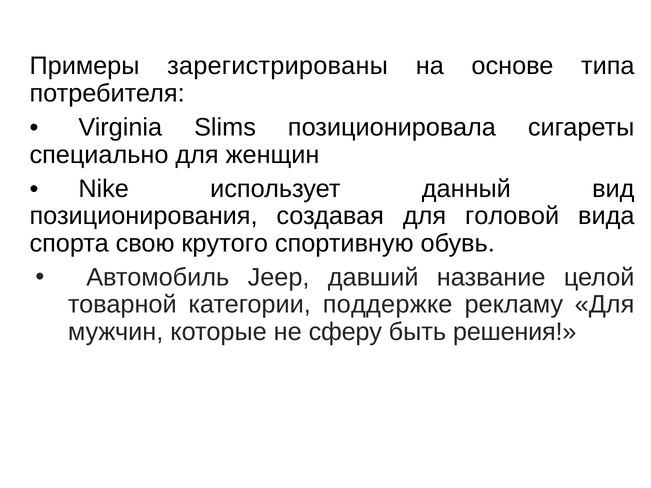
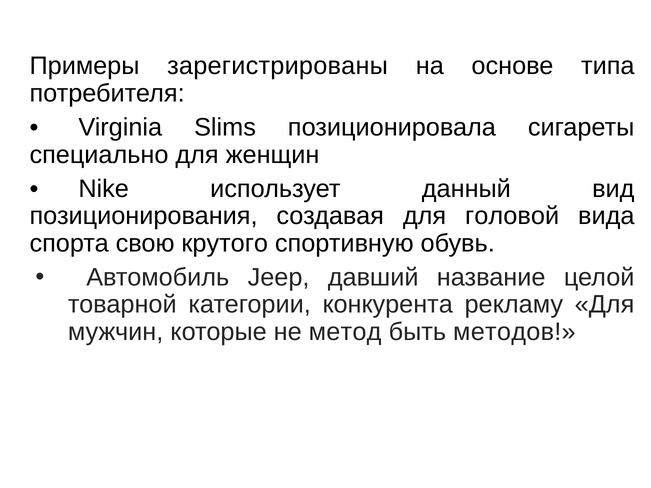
поддержке: поддержке -> конкурента
сферу: сферу -> метод
решения: решения -> методов
